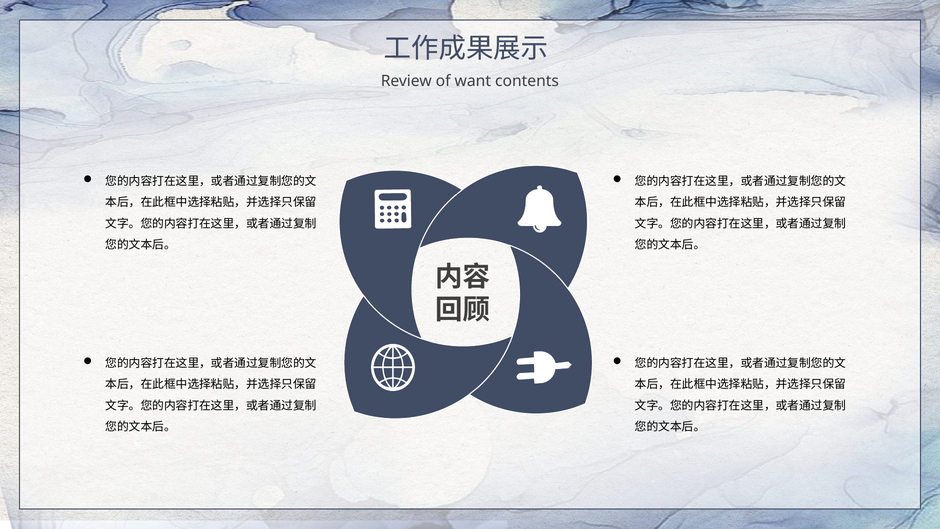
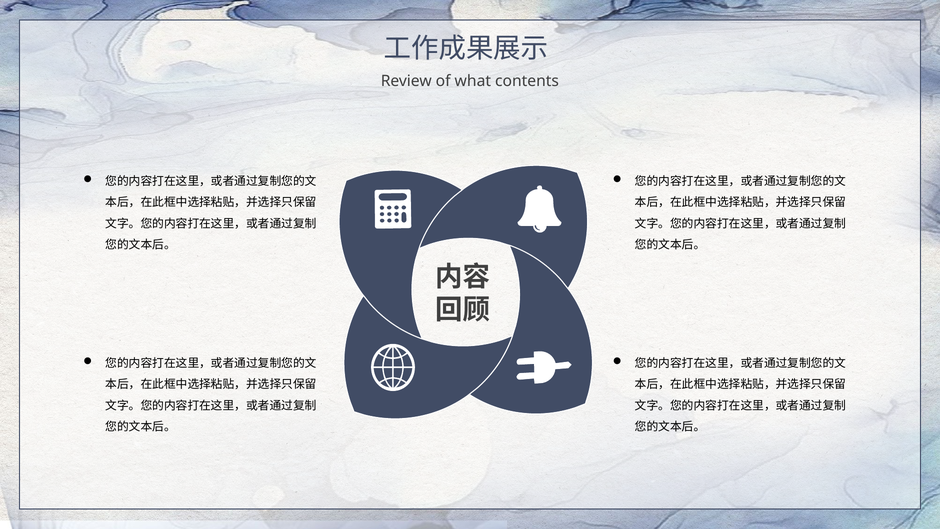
want: want -> what
